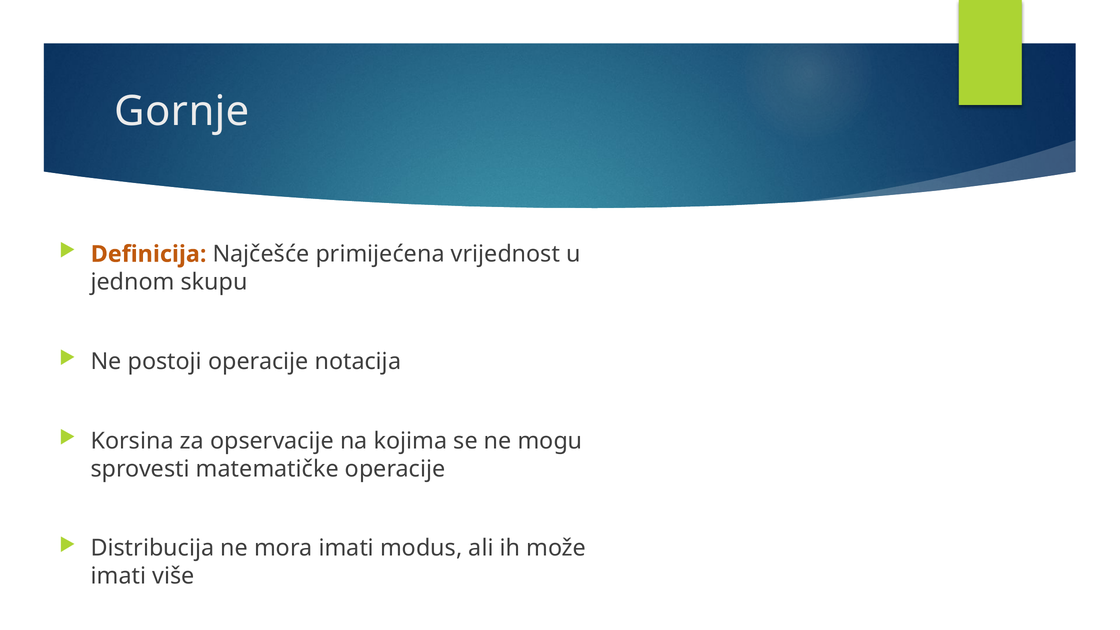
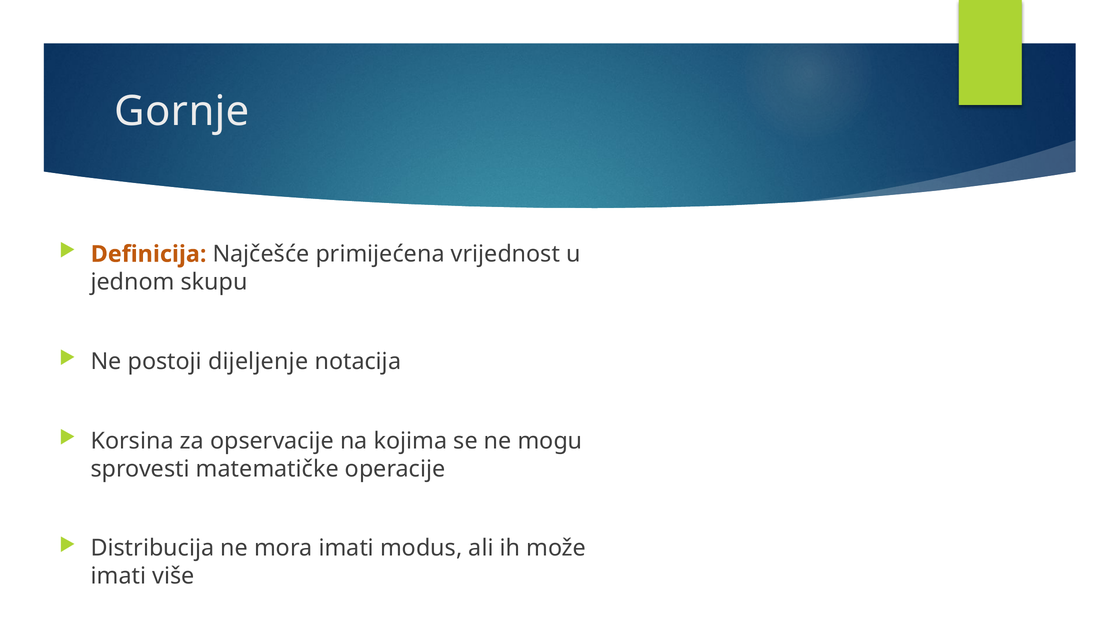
postoji operacije: operacije -> dijeljenje
